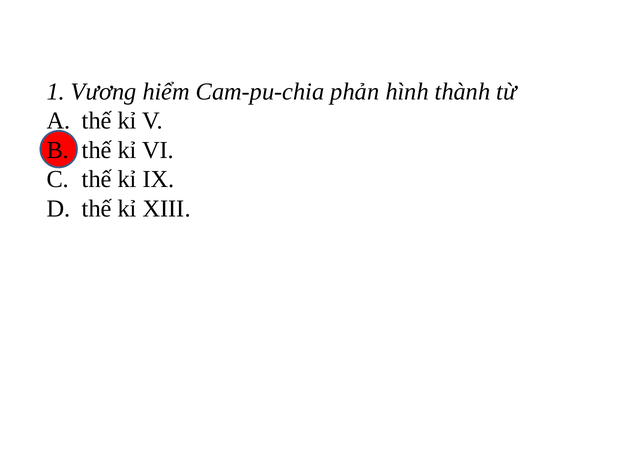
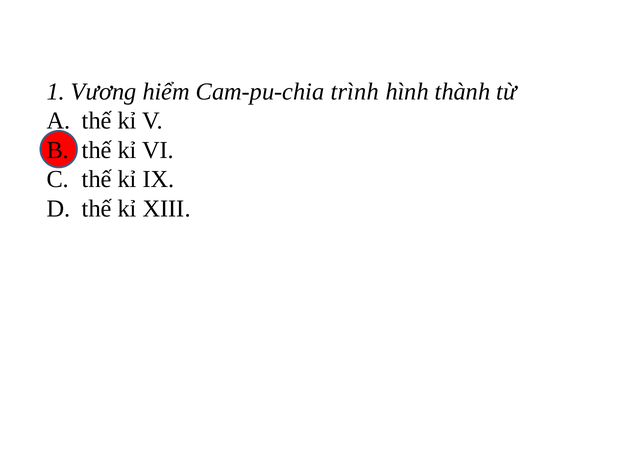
phản: phản -> trình
